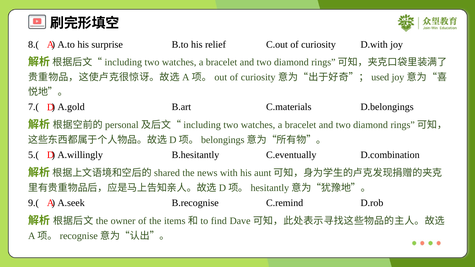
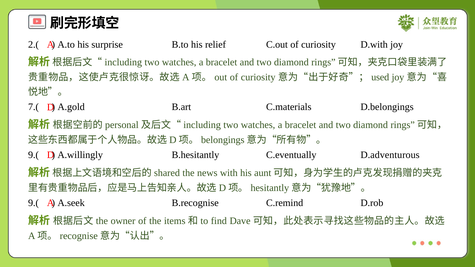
8.(: 8.( -> 2.(
5.( at (33, 155): 5.( -> 9.(
D.combination: D.combination -> D.adventurous
